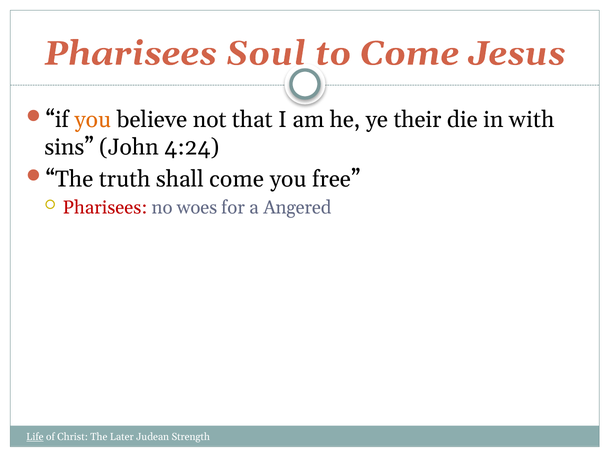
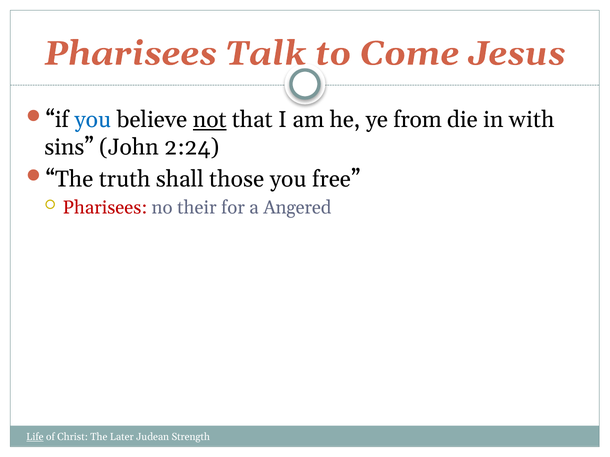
Soul: Soul -> Talk
you at (93, 120) colour: orange -> blue
not underline: none -> present
their: their -> from
4:24: 4:24 -> 2:24
shall come: come -> those
woes: woes -> their
